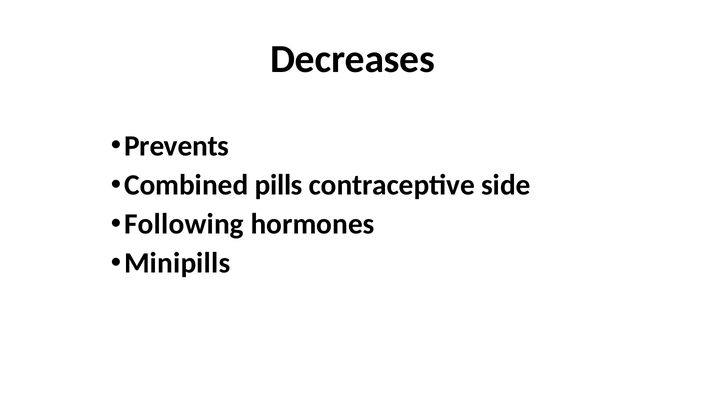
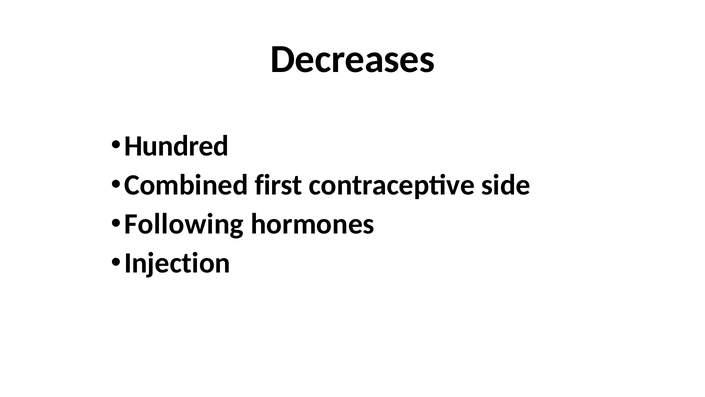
Prevents: Prevents -> Hundred
pills: pills -> first
Minipills: Minipills -> Injection
